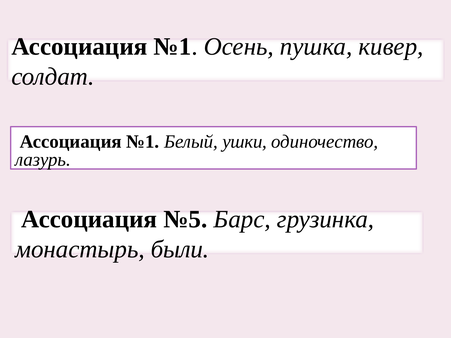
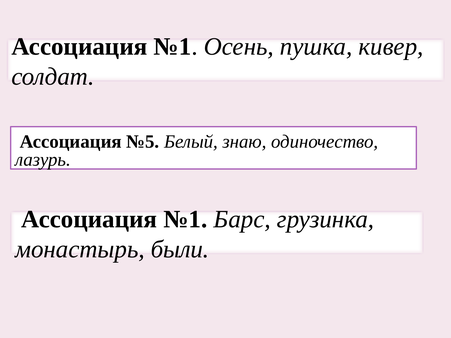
№1 at (143, 142): №1 -> №5
ушки: ушки -> знаю
№5 at (185, 219): №5 -> №1
